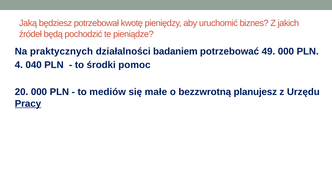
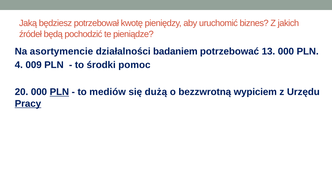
praktycznych: praktycznych -> asortymencie
49: 49 -> 13
040: 040 -> 009
PLN at (59, 92) underline: none -> present
małe: małe -> dużą
planujesz: planujesz -> wypiciem
